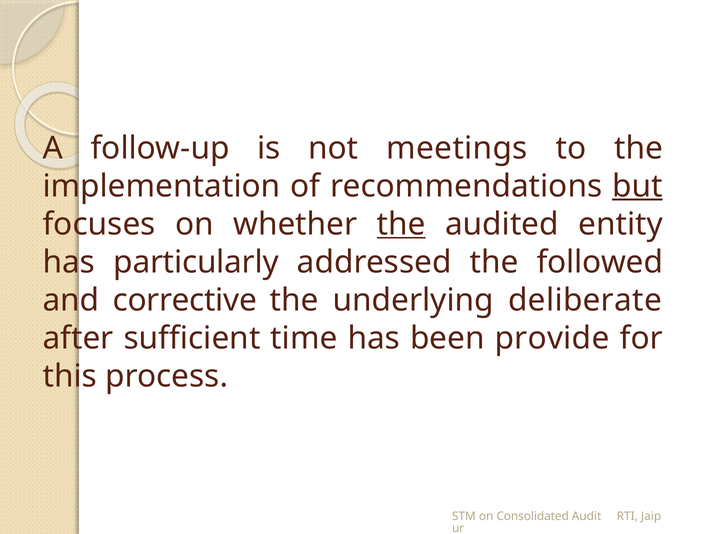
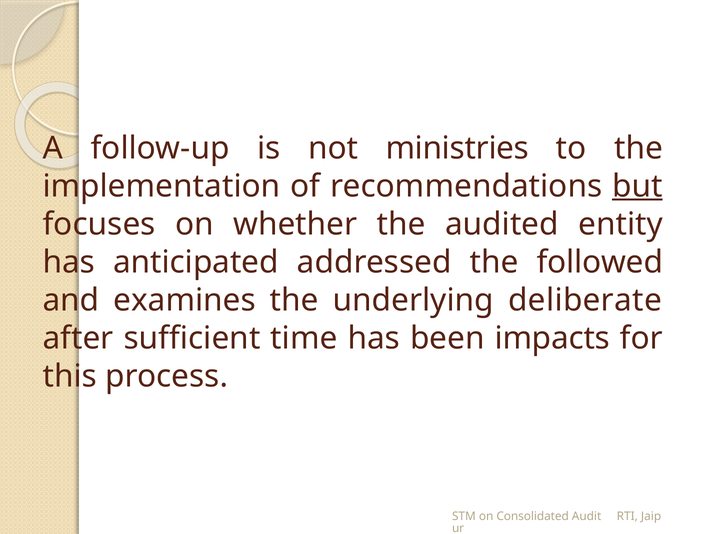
meetings: meetings -> ministries
the at (401, 224) underline: present -> none
particularly: particularly -> anticipated
corrective: corrective -> examines
provide: provide -> impacts
